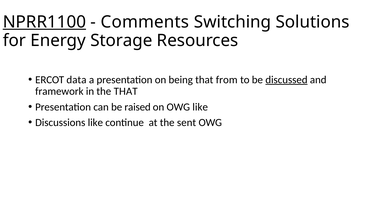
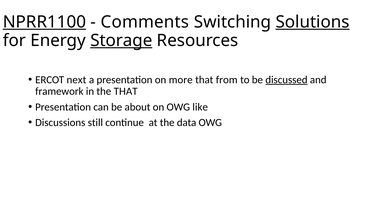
Solutions underline: none -> present
Storage underline: none -> present
data: data -> next
being: being -> more
raised: raised -> about
Discussions like: like -> still
sent: sent -> data
